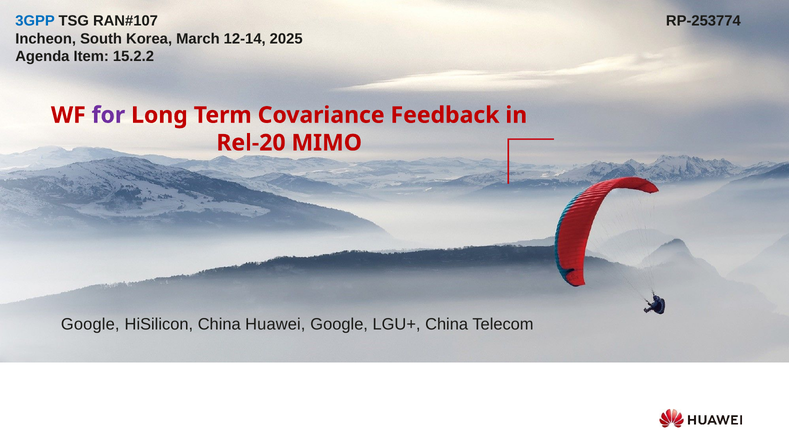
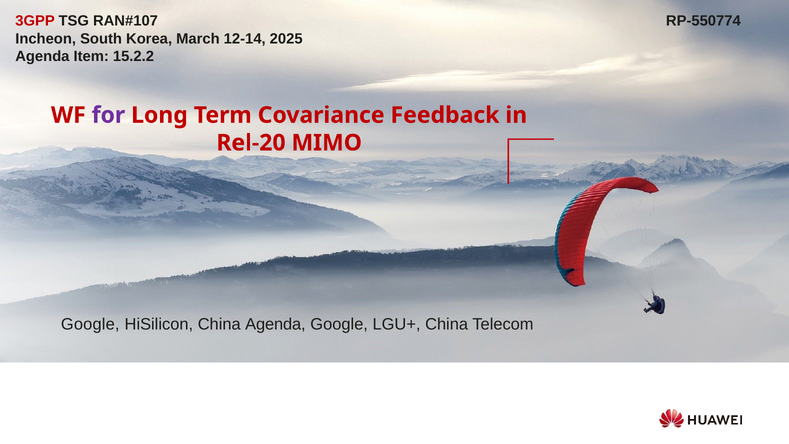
3GPP colour: blue -> red
RP-253774: RP-253774 -> RP-550774
China Huawei: Huawei -> Agenda
